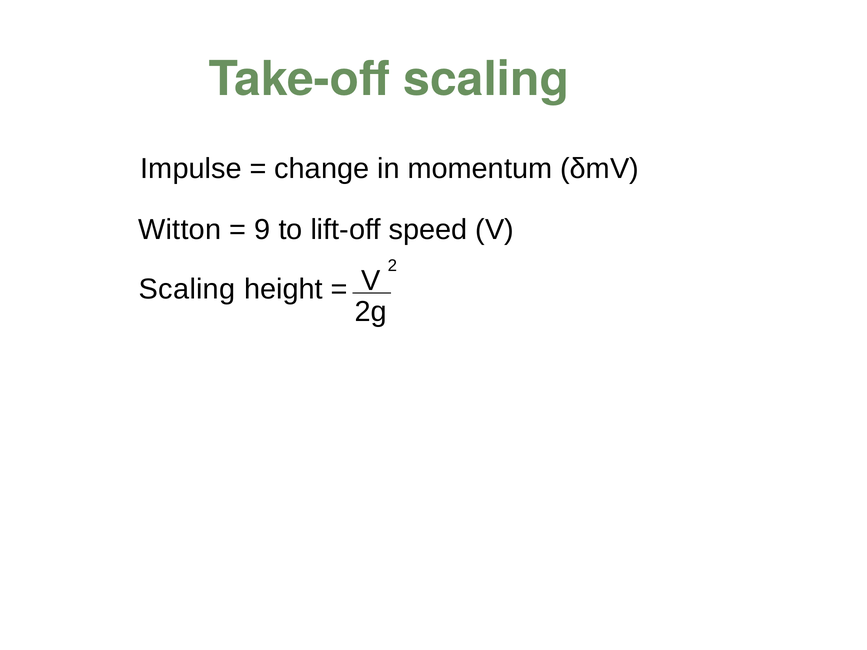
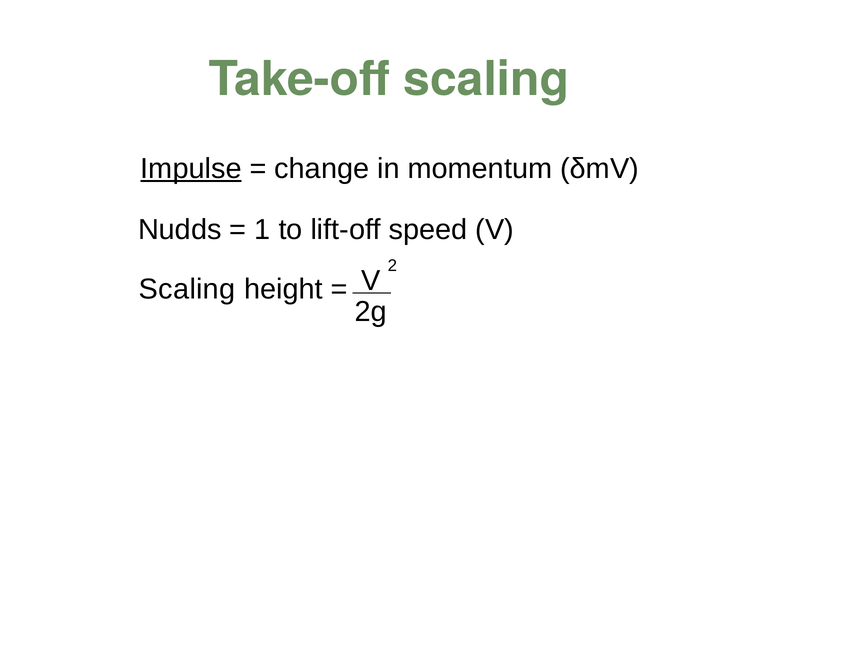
Impulse at (191, 169) underline: none -> present
Witton: Witton -> Nudds
9: 9 -> 1
